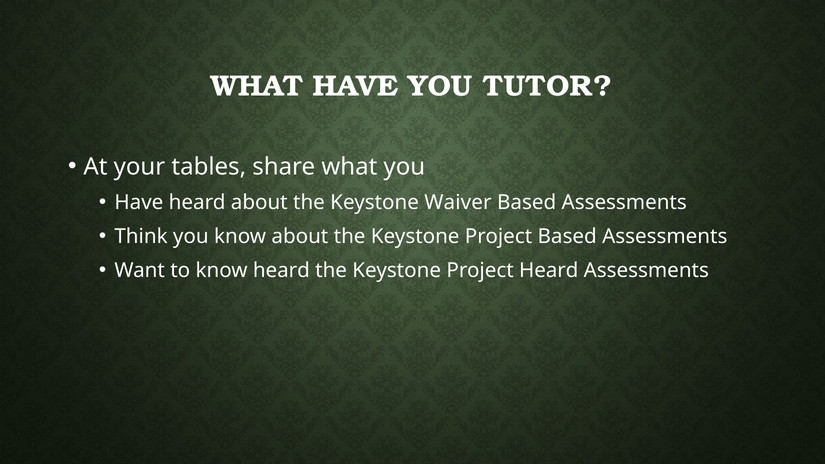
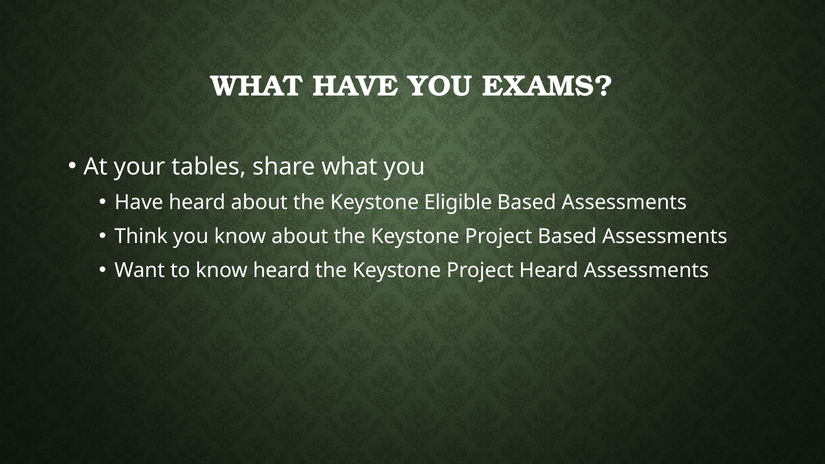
TUTOR: TUTOR -> EXAMS
Waiver: Waiver -> Eligible
